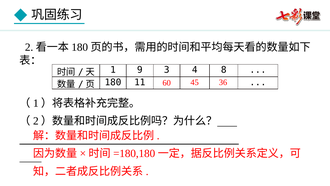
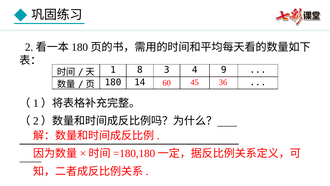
9: 9 -> 8
8: 8 -> 9
11: 11 -> 14
